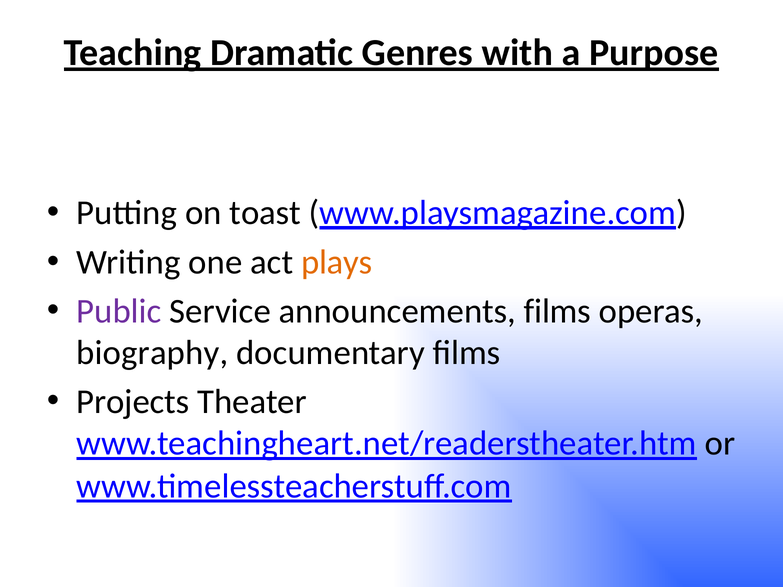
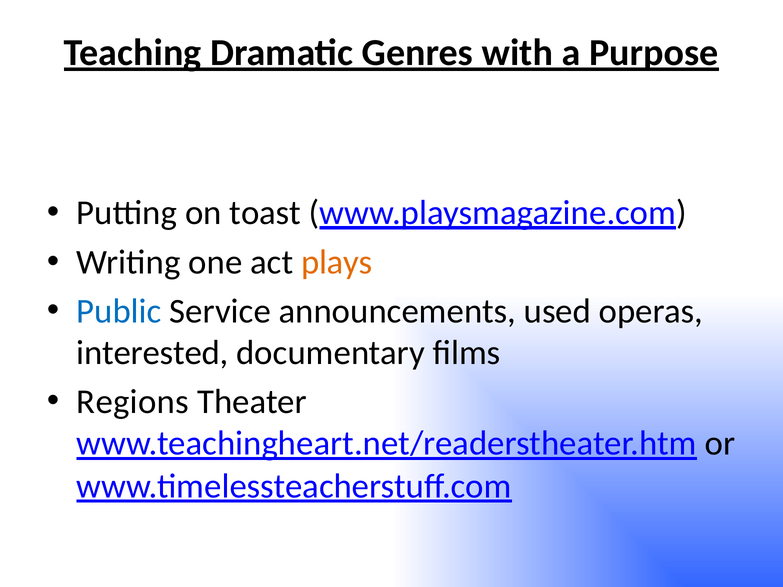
Public colour: purple -> blue
announcements films: films -> used
biography: biography -> interested
Projects: Projects -> Regions
